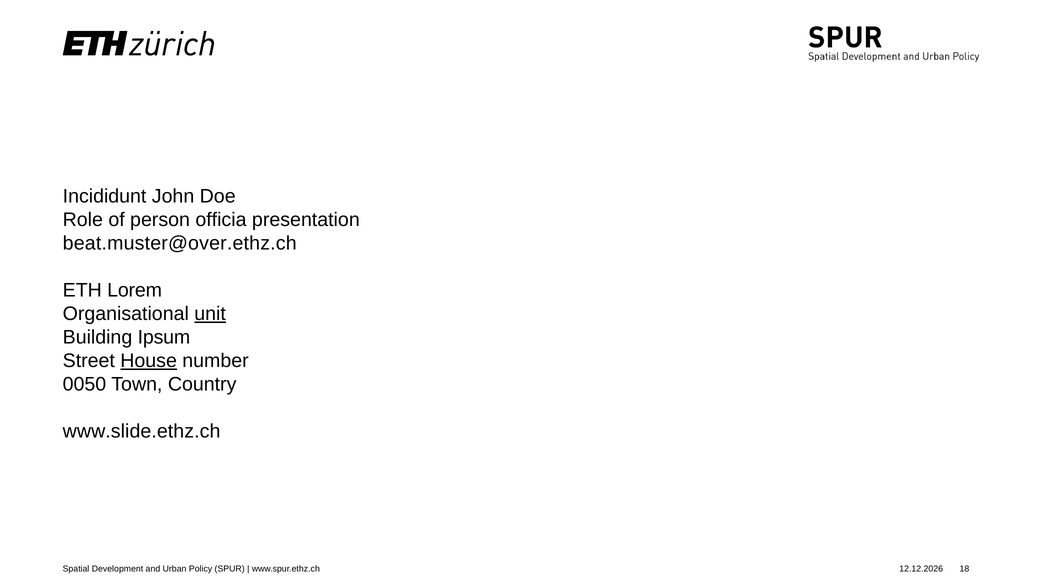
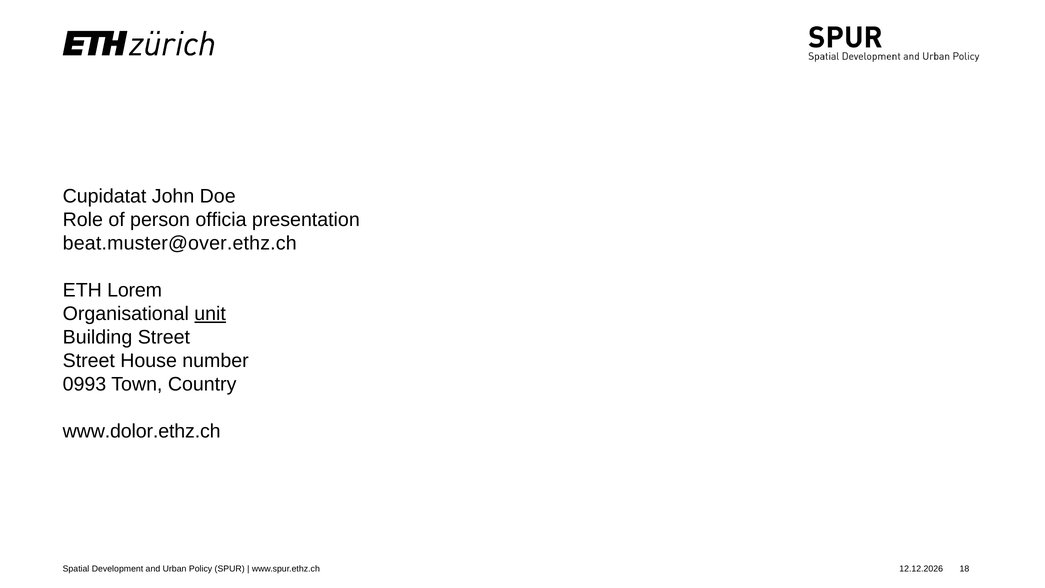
Incididunt: Incididunt -> Cupidatat
Building Ipsum: Ipsum -> Street
House underline: present -> none
0050: 0050 -> 0993
www.slide.ethz.ch: www.slide.ethz.ch -> www.dolor.ethz.ch
